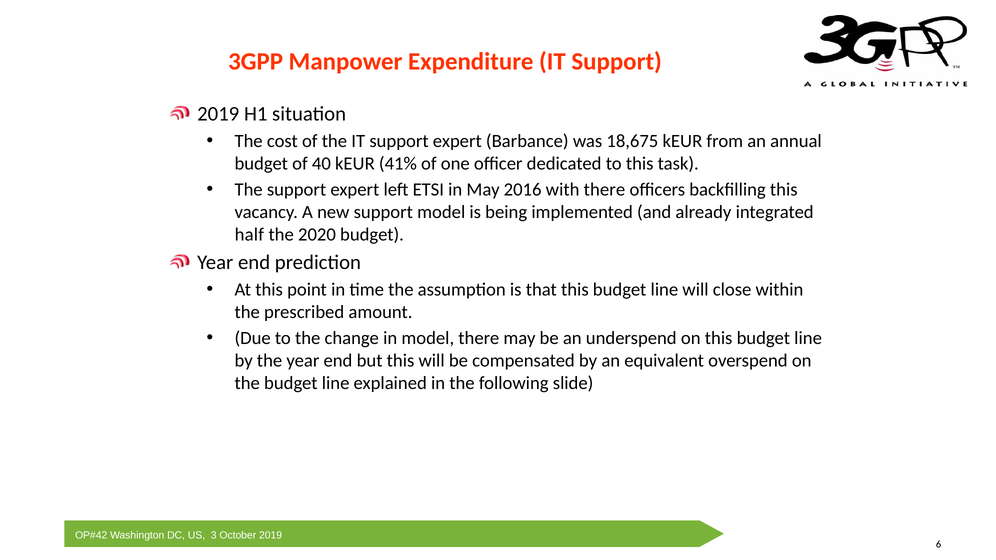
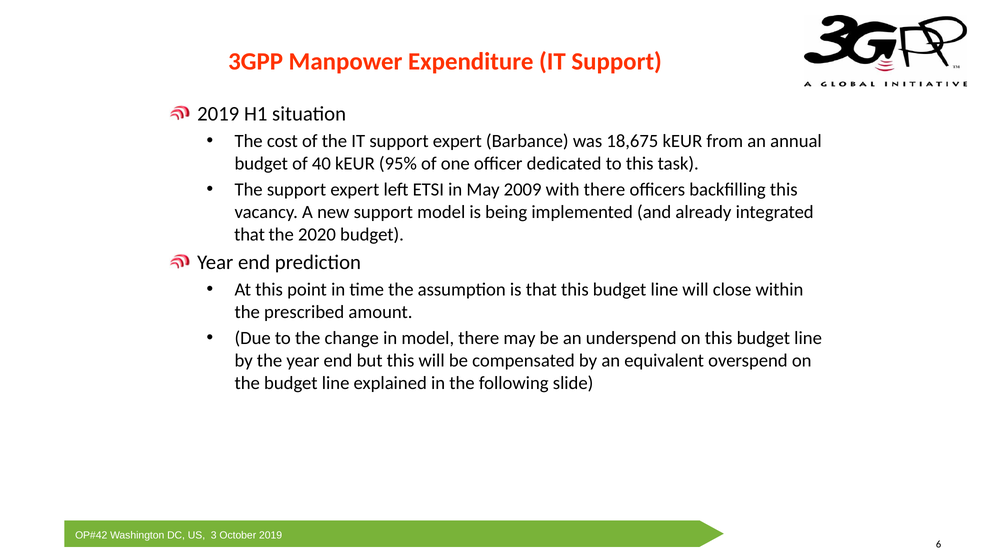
41%: 41% -> 95%
2016: 2016 -> 2009
half at (249, 235): half -> that
